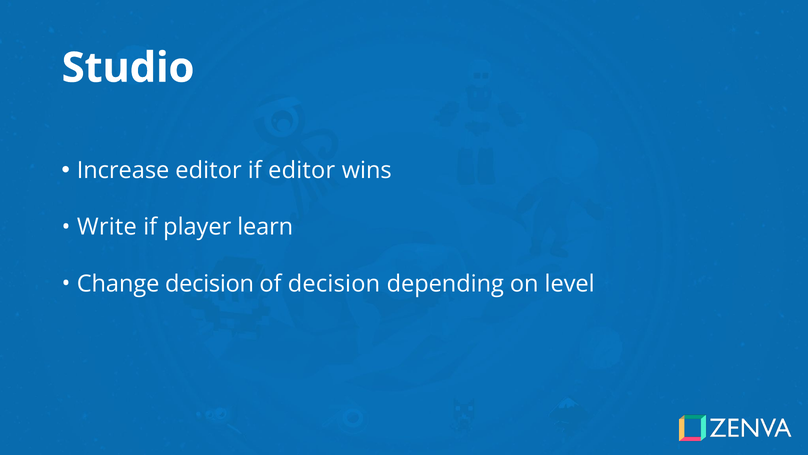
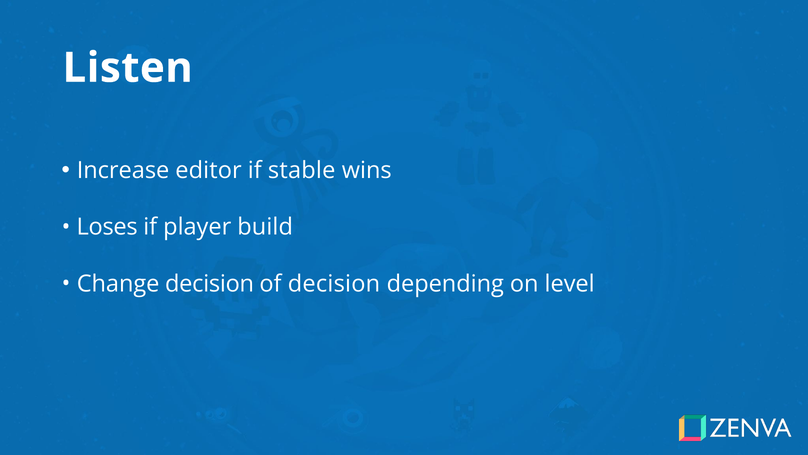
Studio: Studio -> Listen
if editor: editor -> stable
Write: Write -> Loses
learn: learn -> build
